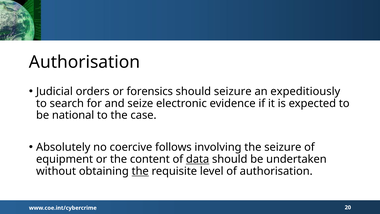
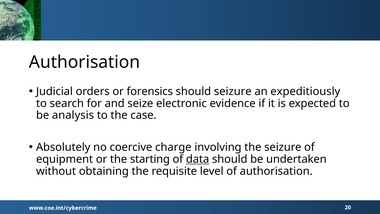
national: national -> analysis
follows: follows -> charge
content: content -> starting
the at (140, 171) underline: present -> none
